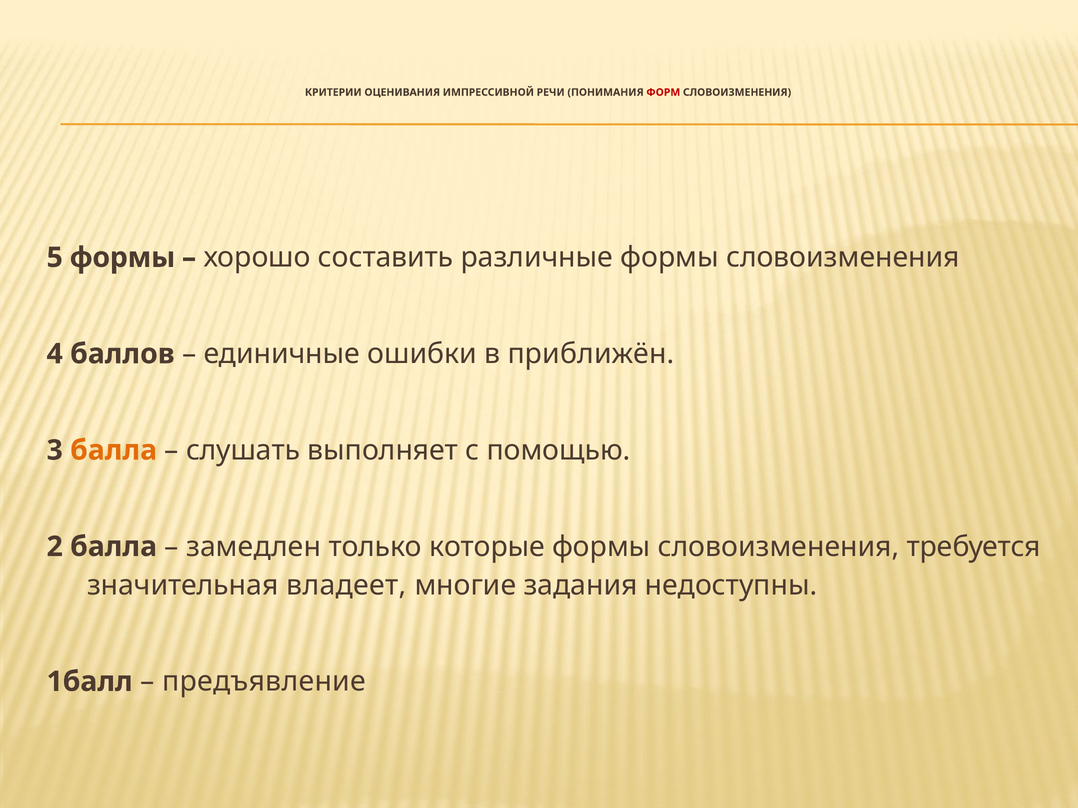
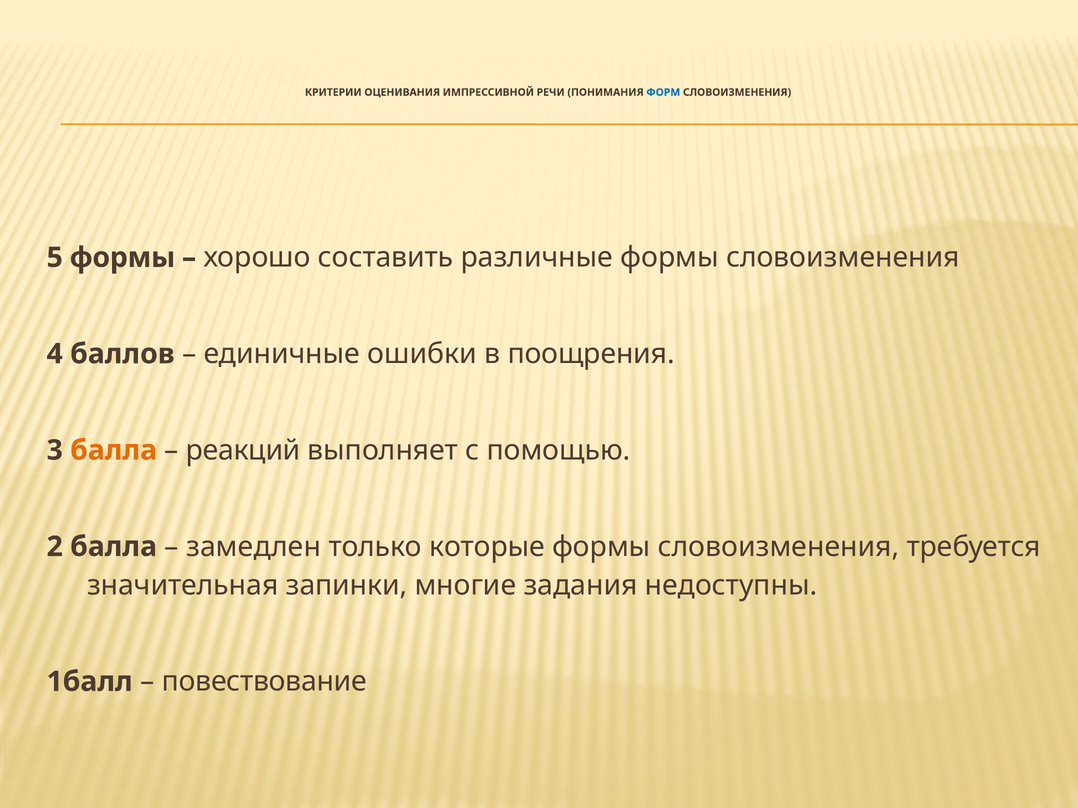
ФОРМ colour: red -> blue
приближён: приближён -> поощрения
слушать: слушать -> реакций
владеет: владеет -> запинки
предъявление: предъявление -> повествование
